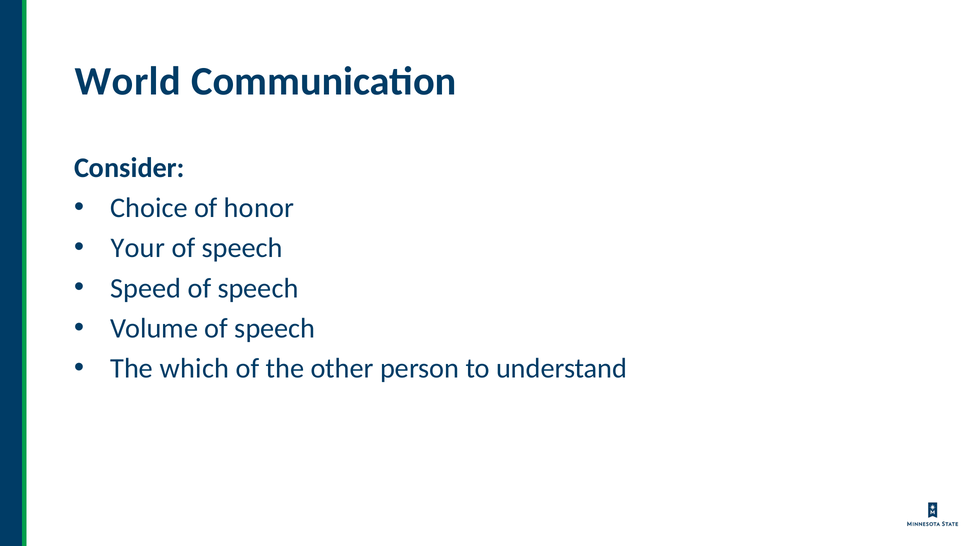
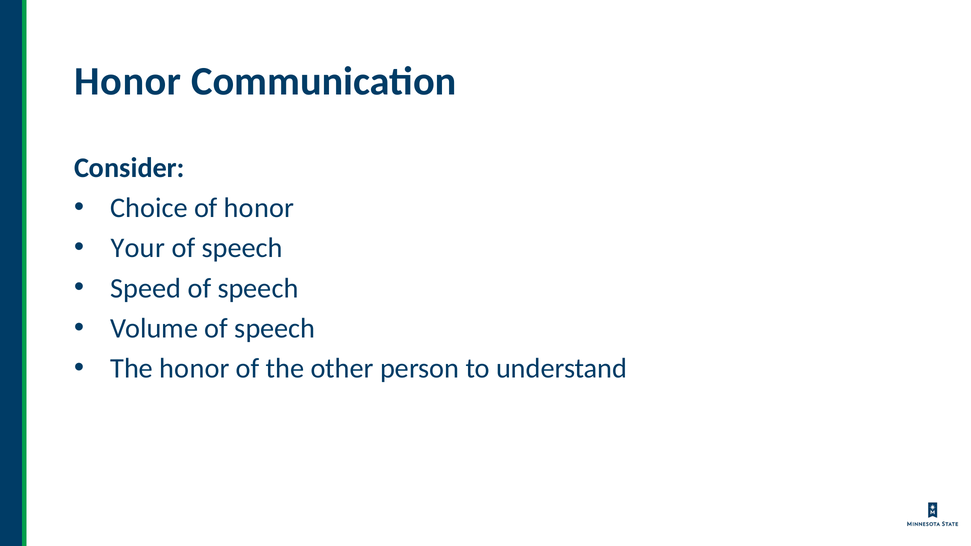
World at (128, 82): World -> Honor
The which: which -> honor
